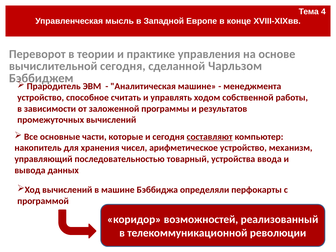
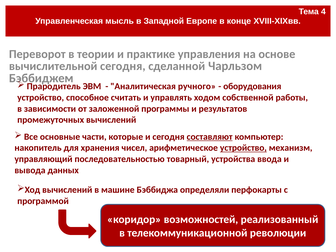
Аналитическая машине: машине -> ручного
менеджмента: менеджмента -> оборудования
устройство at (243, 148) underline: none -> present
